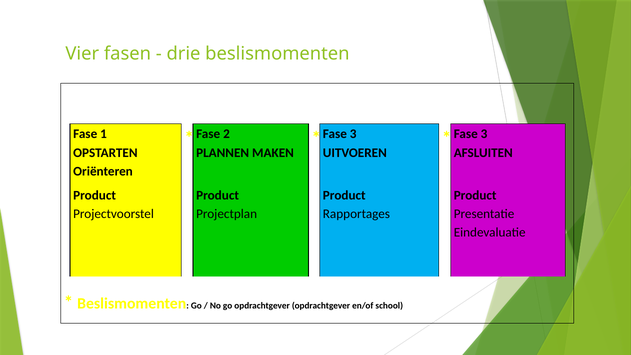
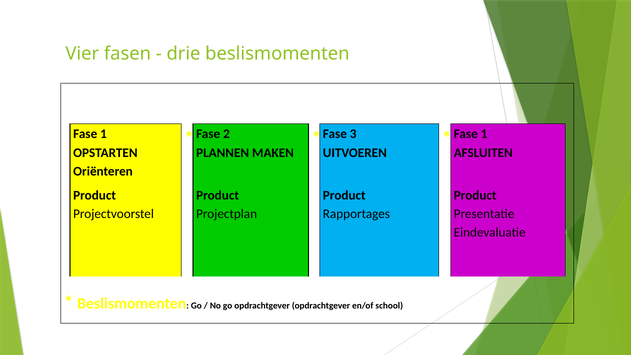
3 at (484, 134): 3 -> 1
